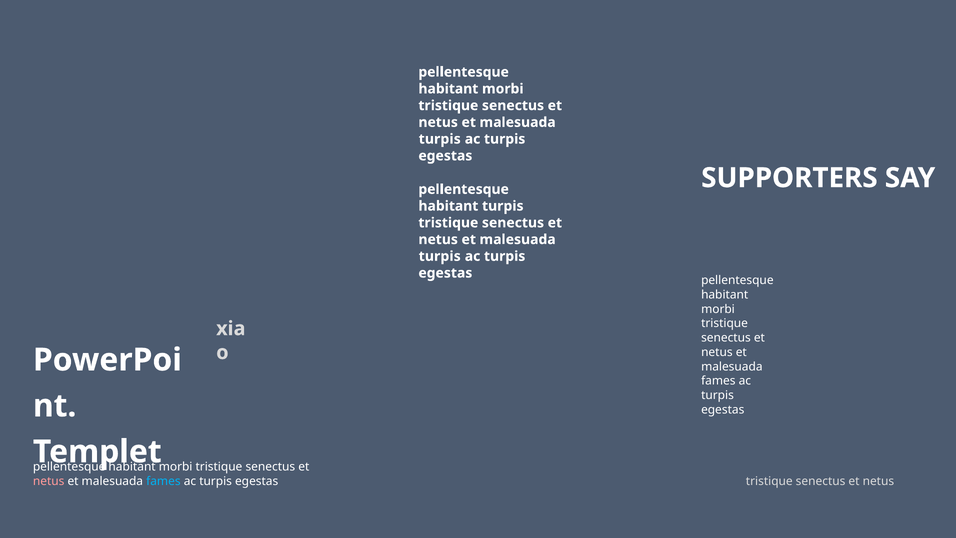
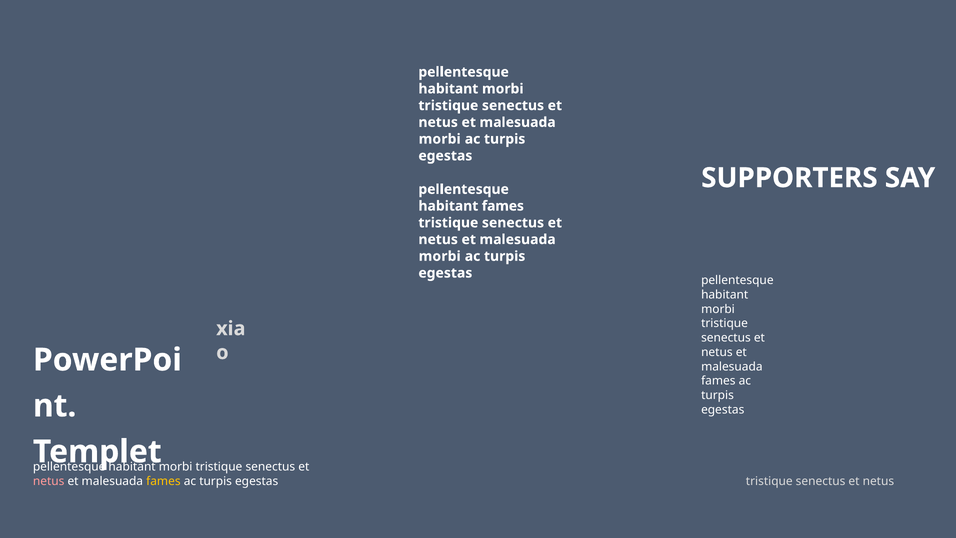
turpis at (440, 139): turpis -> morbi
habitant turpis: turpis -> fames
turpis at (440, 256): turpis -> morbi
fames at (163, 481) colour: light blue -> yellow
